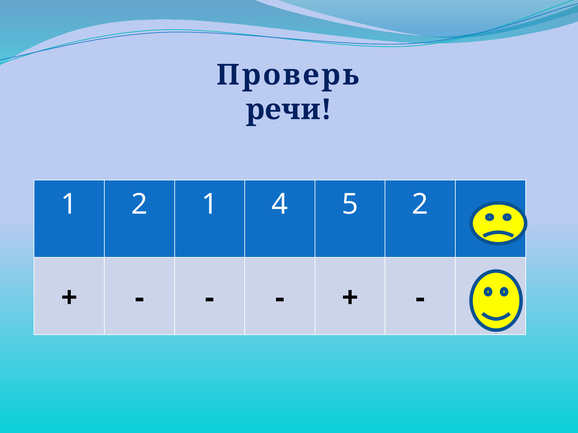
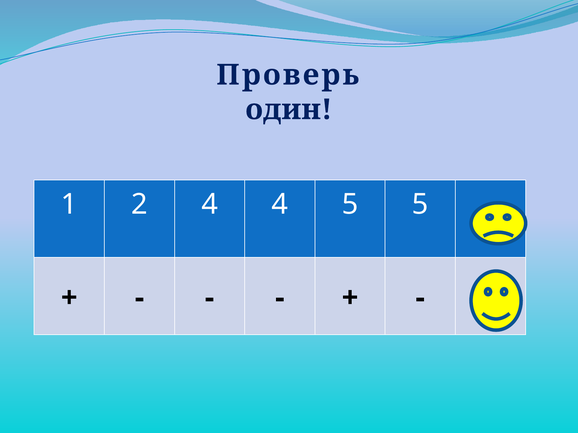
речи: речи -> один
2 1: 1 -> 4
5 2: 2 -> 5
